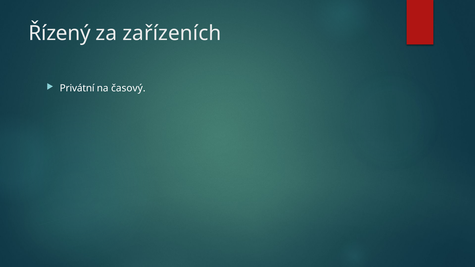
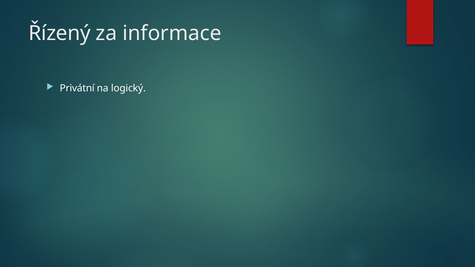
zařízeních: zařízeních -> informace
časový: časový -> logický
